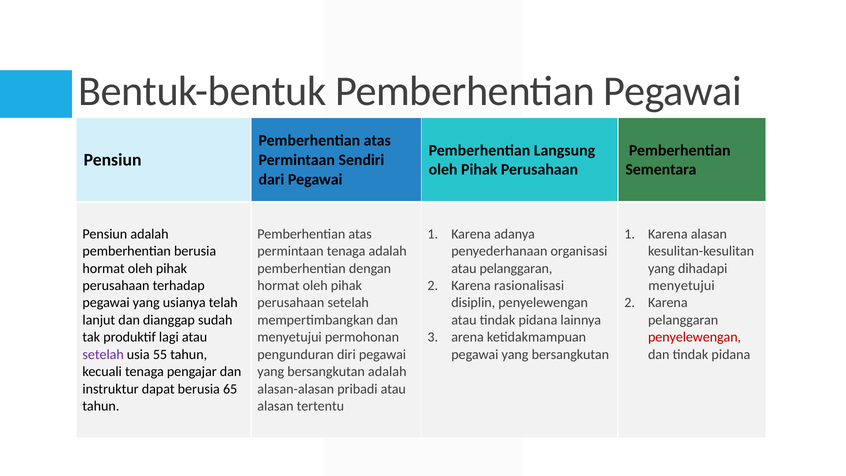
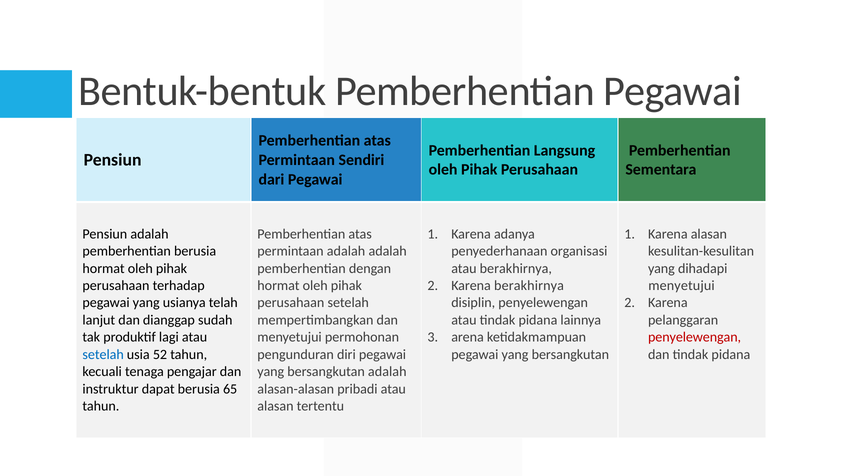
permintaan tenaga: tenaga -> adalah
atau pelanggaran: pelanggaran -> berakhirnya
Karena rasionalisasi: rasionalisasi -> berakhirnya
setelah at (103, 354) colour: purple -> blue
55: 55 -> 52
